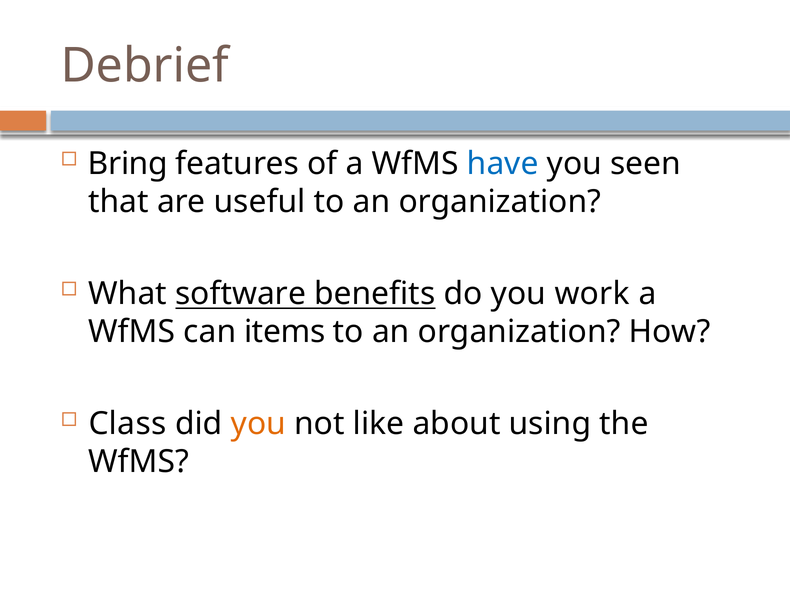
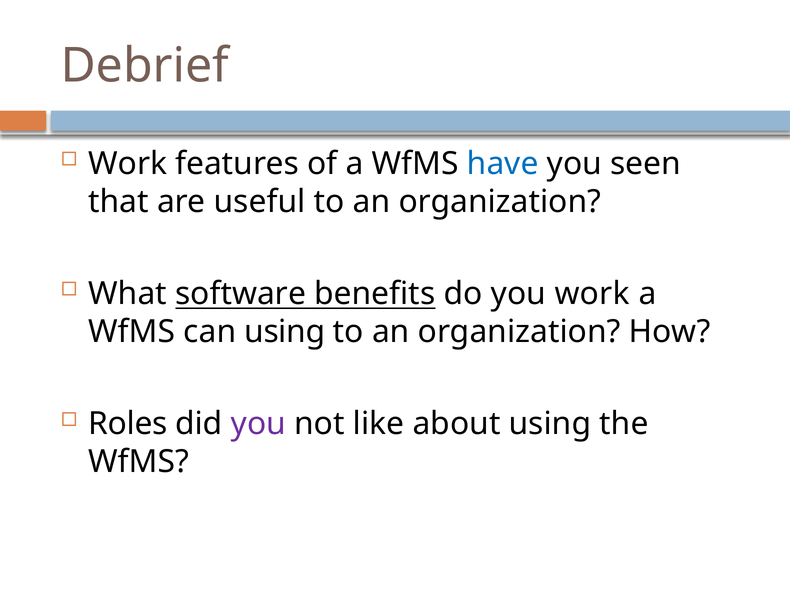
Bring at (128, 163): Bring -> Work
can items: items -> using
Class: Class -> Roles
you at (258, 423) colour: orange -> purple
